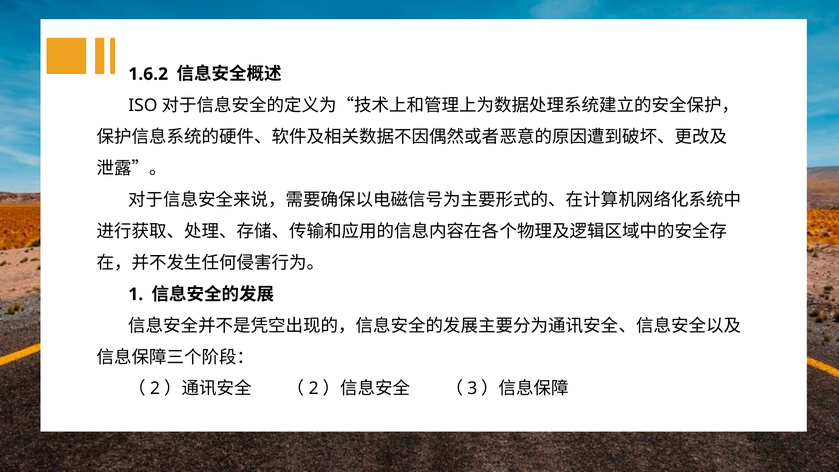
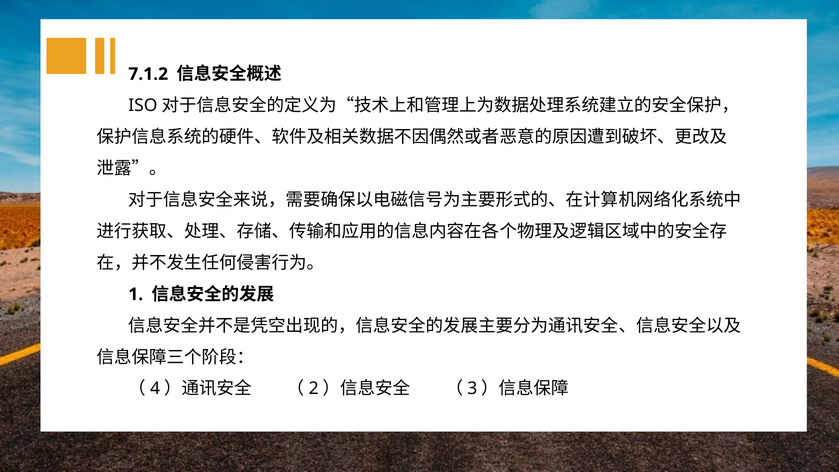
1.6.2: 1.6.2 -> 7.1.2
2 at (155, 389): 2 -> 4
